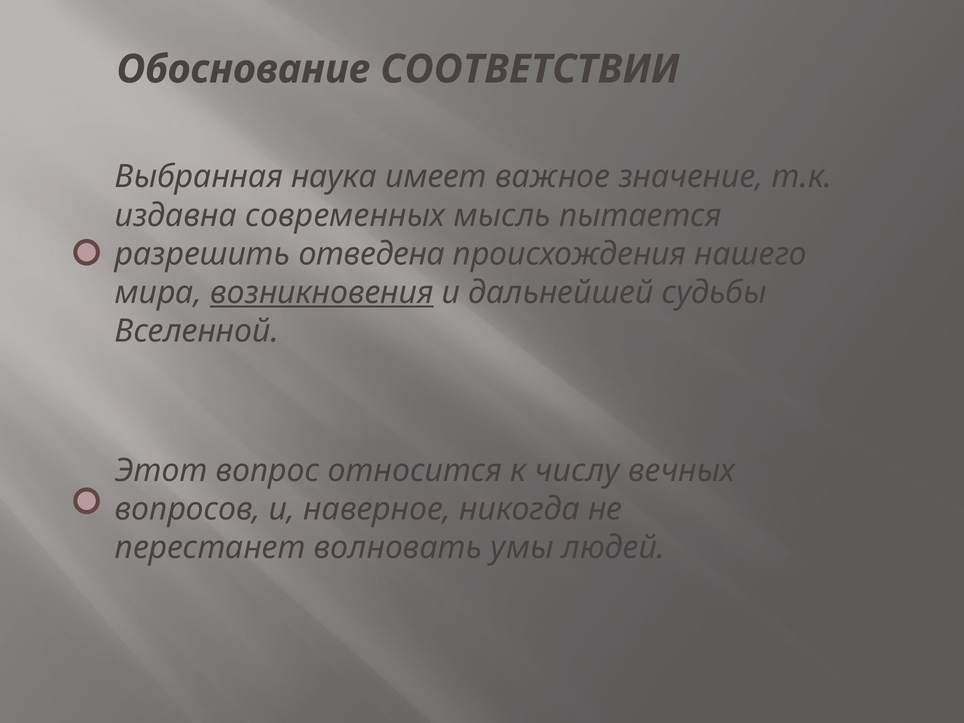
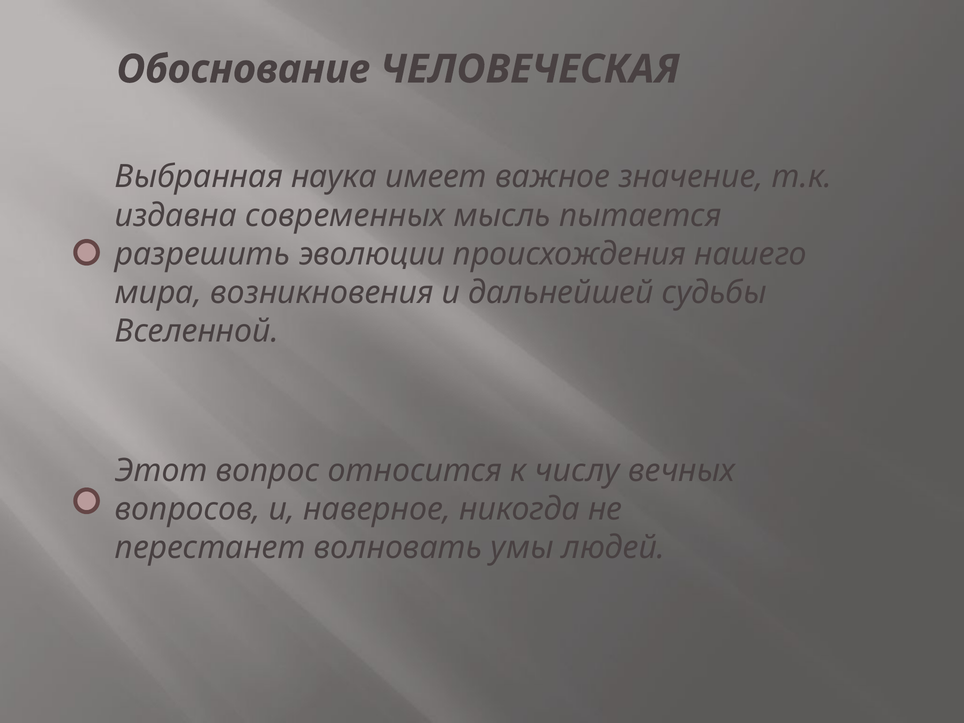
СООТВЕТСТВИИ: СООТВЕТСТВИИ -> ЧЕЛОВЕЧЕСКАЯ
отведена: отведена -> эволюции
возникновения underline: present -> none
